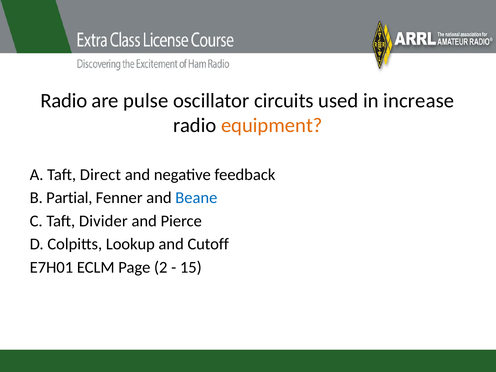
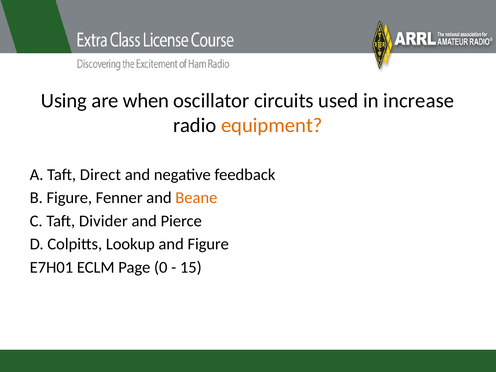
Radio at (64, 101): Radio -> Using
pulse: pulse -> when
B Partial: Partial -> Figure
Beane colour: blue -> orange
and Cutoff: Cutoff -> Figure
2: 2 -> 0
